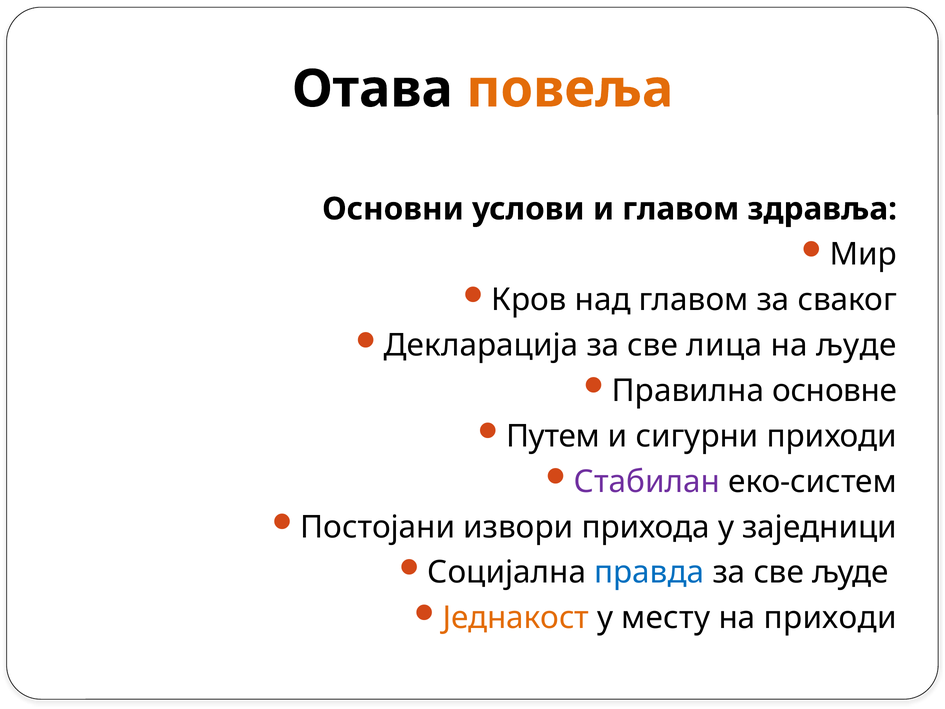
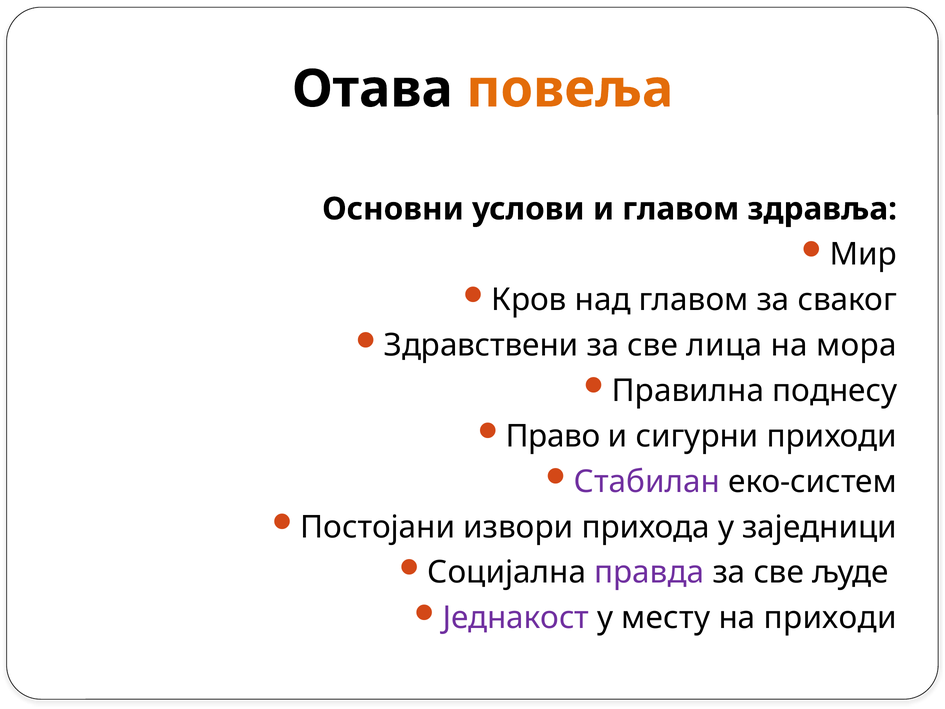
Декларација: Декларација -> Здравствени
на људе: људе -> мора
основне: основне -> поднесу
Путем: Путем -> Право
правда colour: blue -> purple
Једнакост colour: orange -> purple
